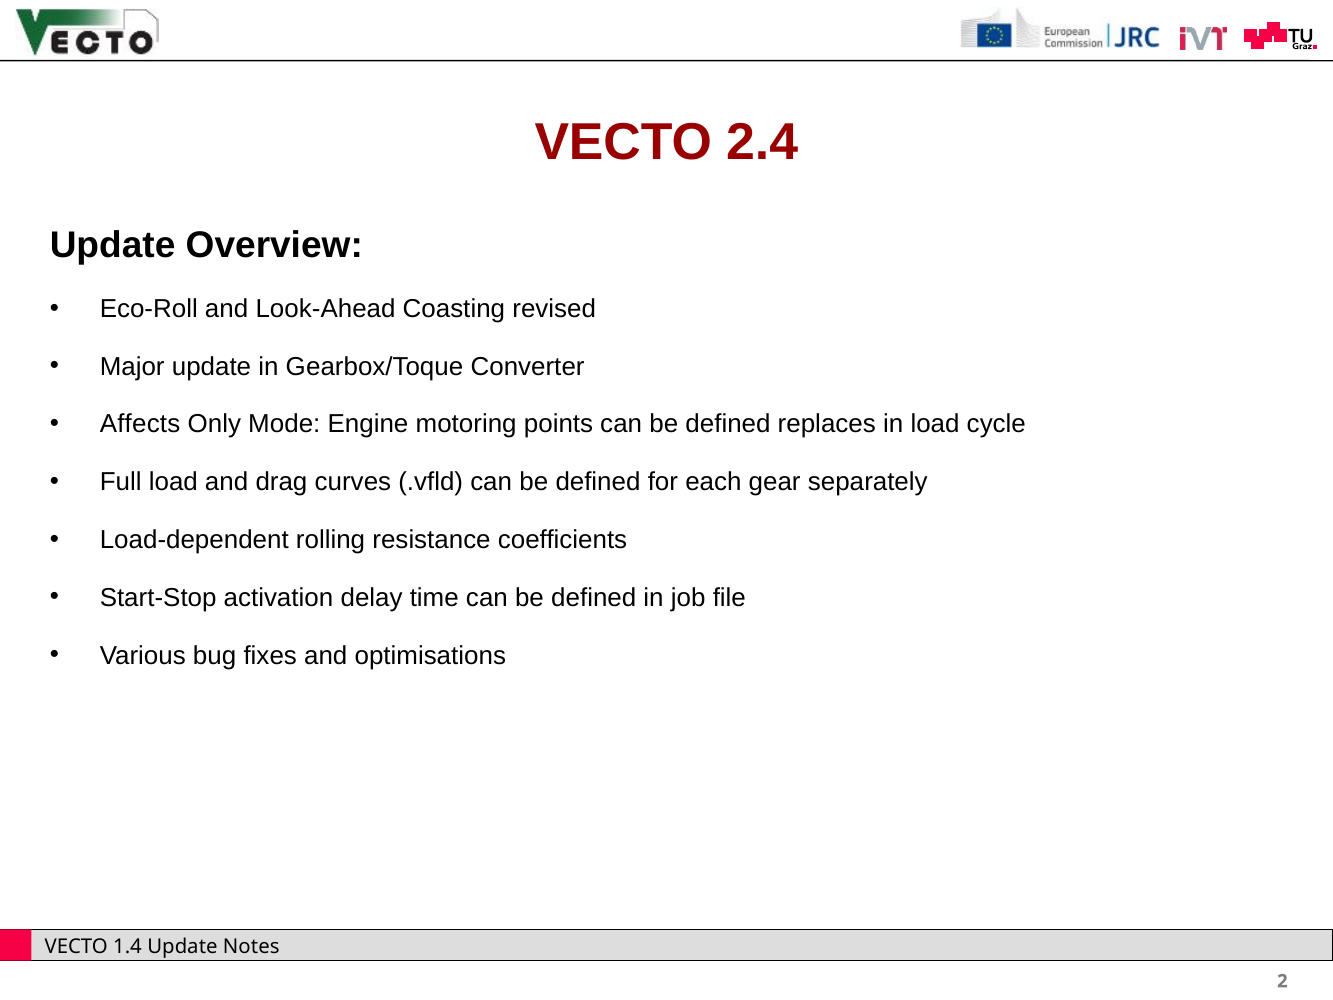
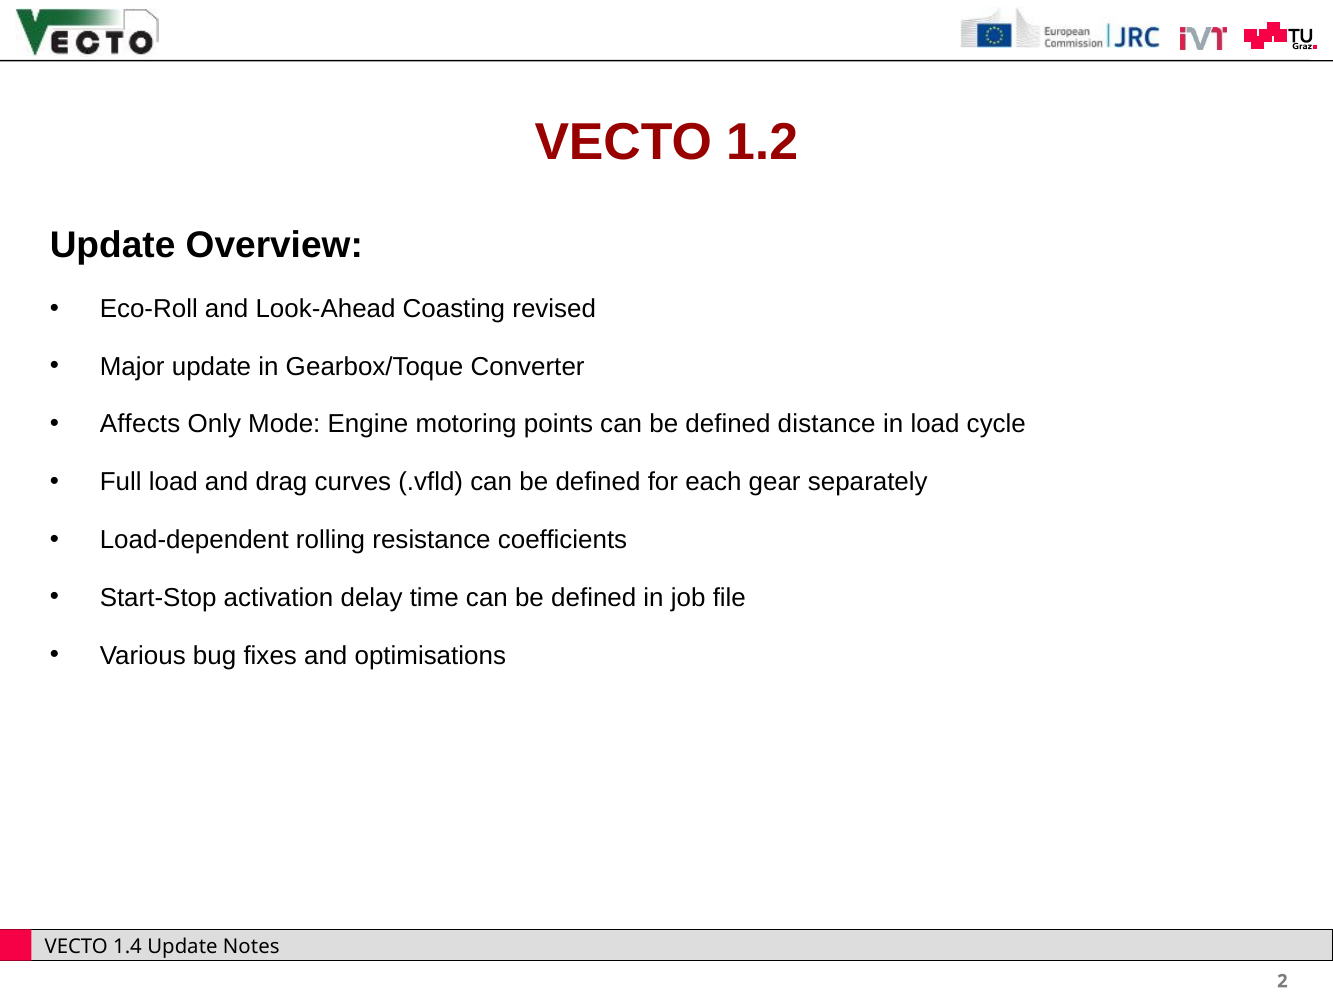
2.4: 2.4 -> 1.2
replaces: replaces -> distance
